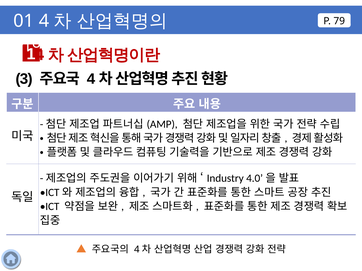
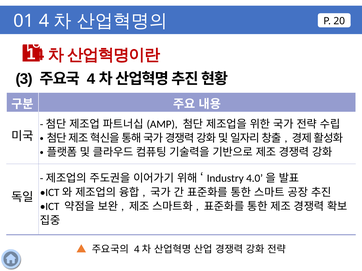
79: 79 -> 20
